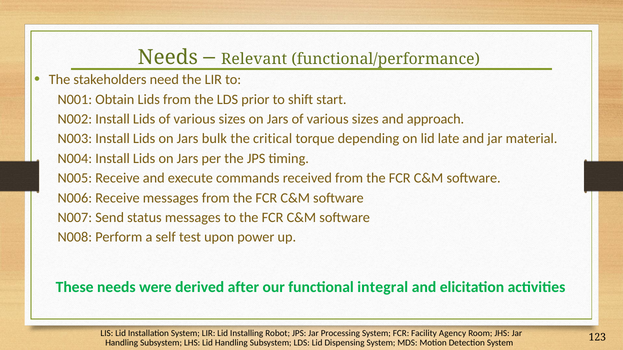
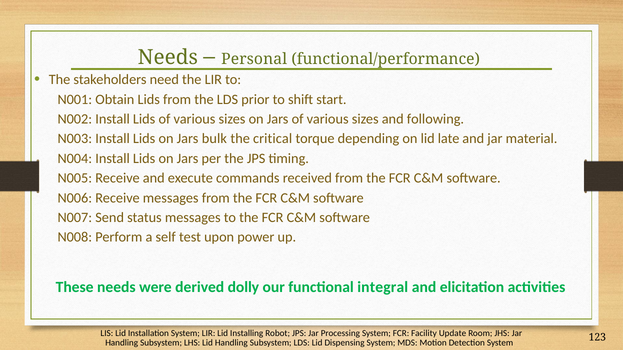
Relevant: Relevant -> Personal
approach: approach -> following
after: after -> dolly
Agency: Agency -> Update
